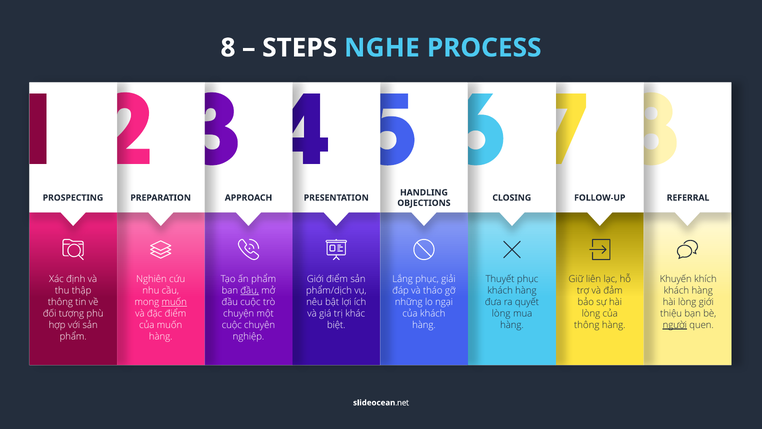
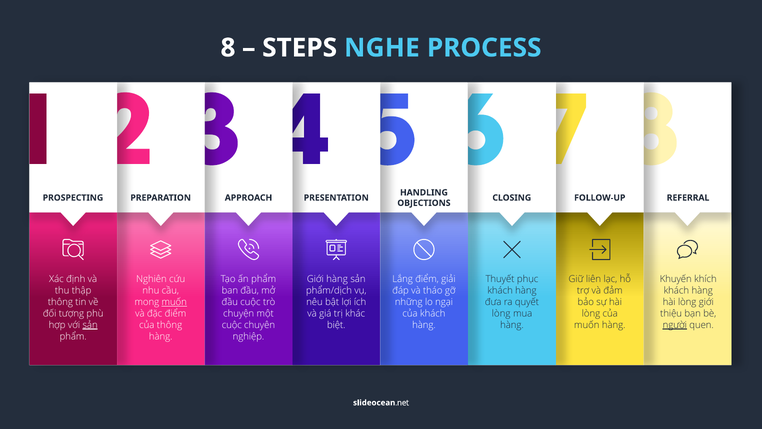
điểm at (337, 279): điểm -> hàng
phục at (427, 279): phục -> điểm
đầu at (250, 290) underline: present -> none
sản at (90, 325) underline: none -> present
của muốn: muốn -> thông
thông at (587, 325): thông -> muốn
